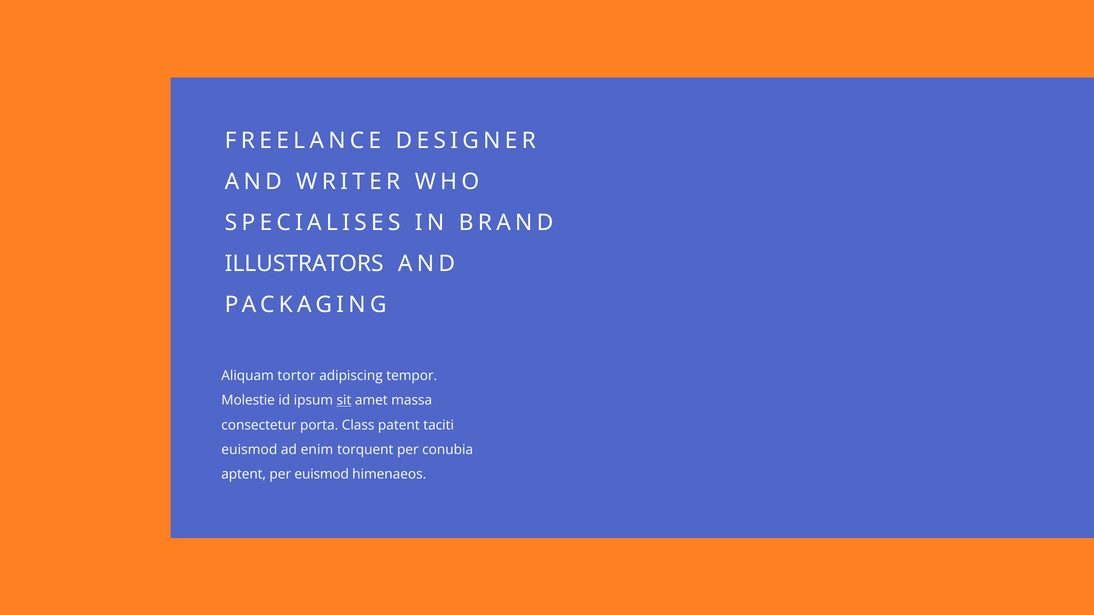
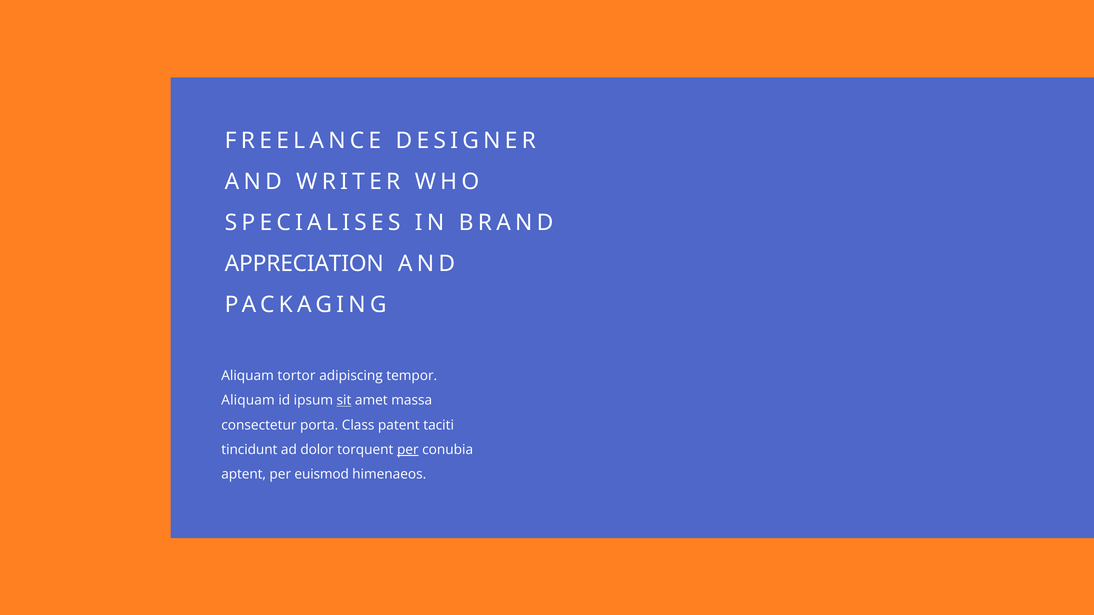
ILLUSTRATORS: ILLUSTRATORS -> APPRECIATION
Molestie at (248, 401): Molestie -> Aliquam
euismod at (249, 450): euismod -> tincidunt
enim: enim -> dolor
per at (408, 450) underline: none -> present
